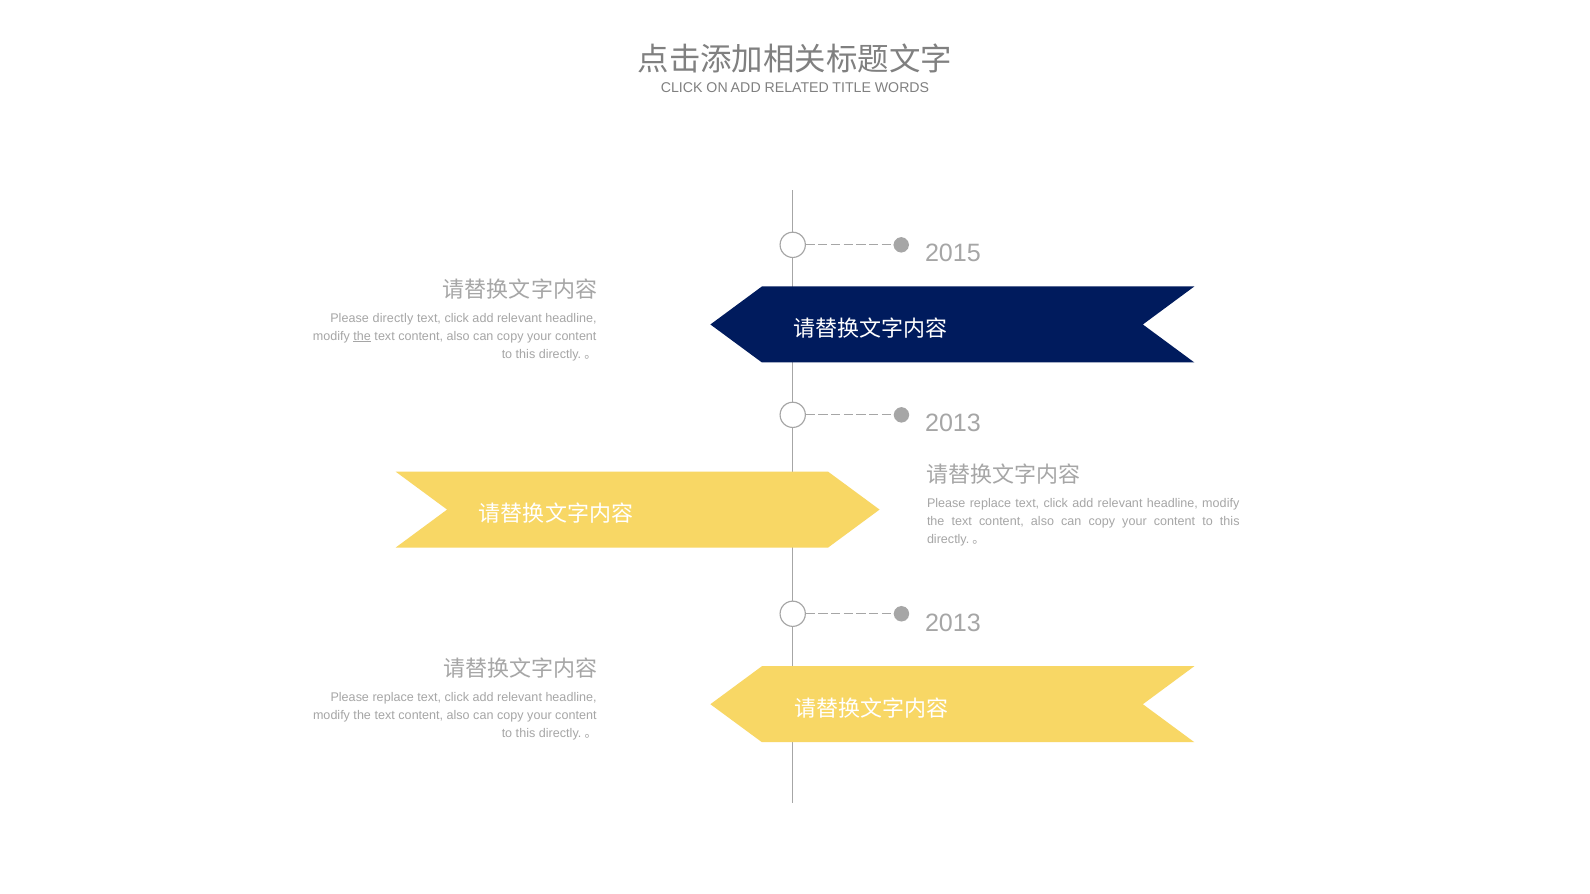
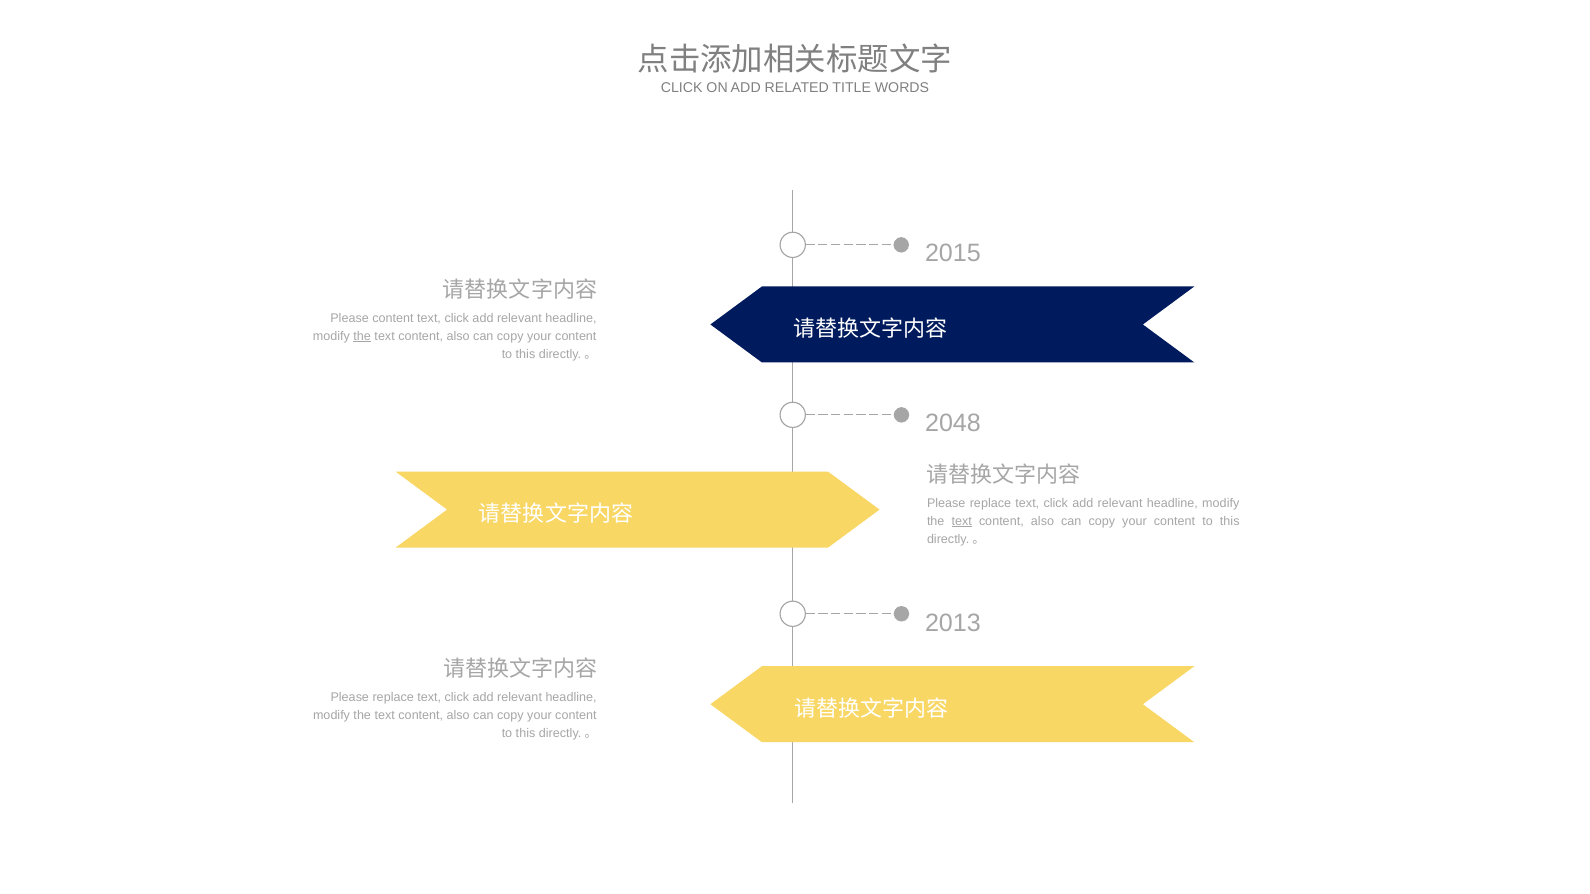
Please directly: directly -> content
2013 at (953, 423): 2013 -> 2048
text at (962, 521) underline: none -> present
